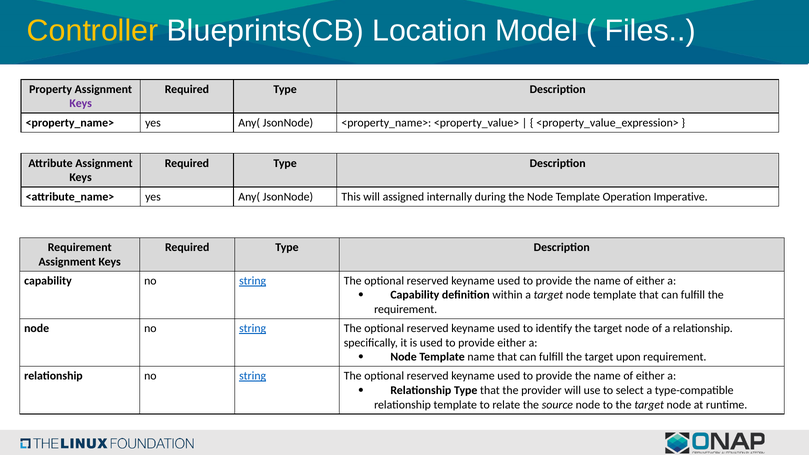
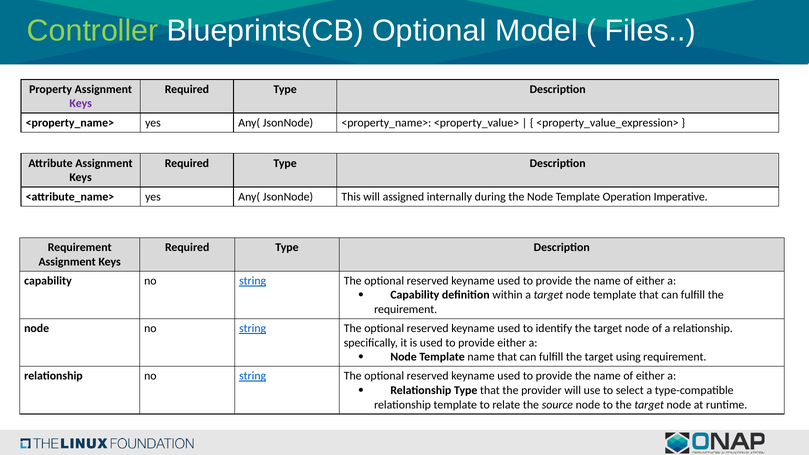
Controller colour: yellow -> light green
Blueprints(CB Location: Location -> Optional
upon: upon -> using
